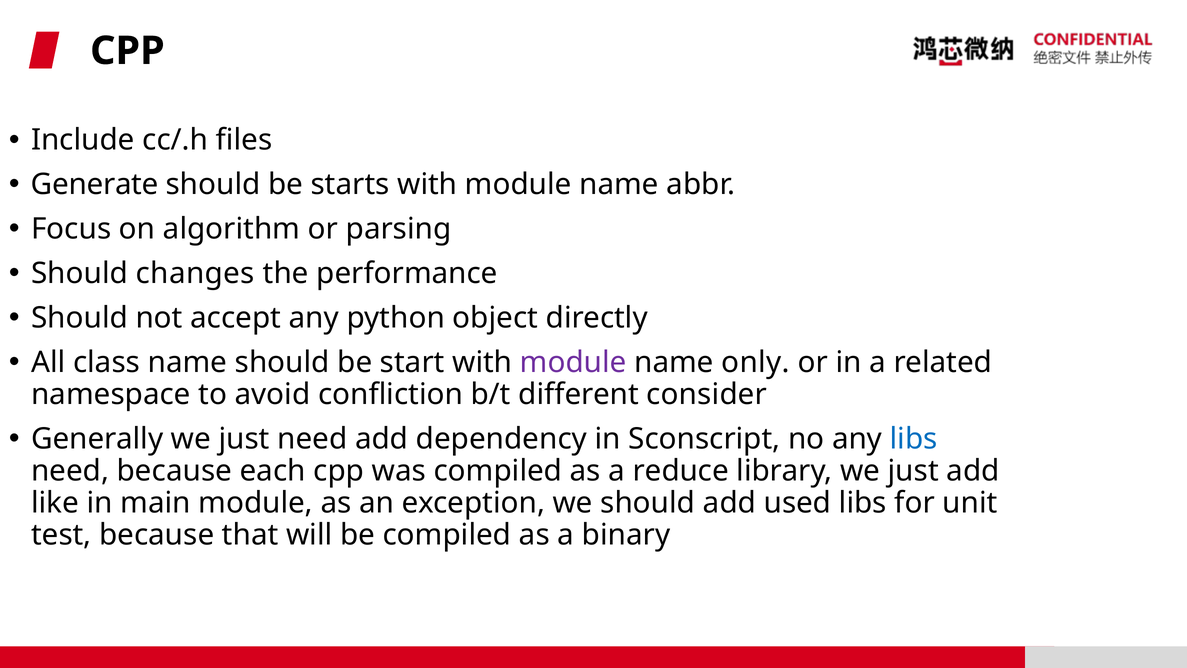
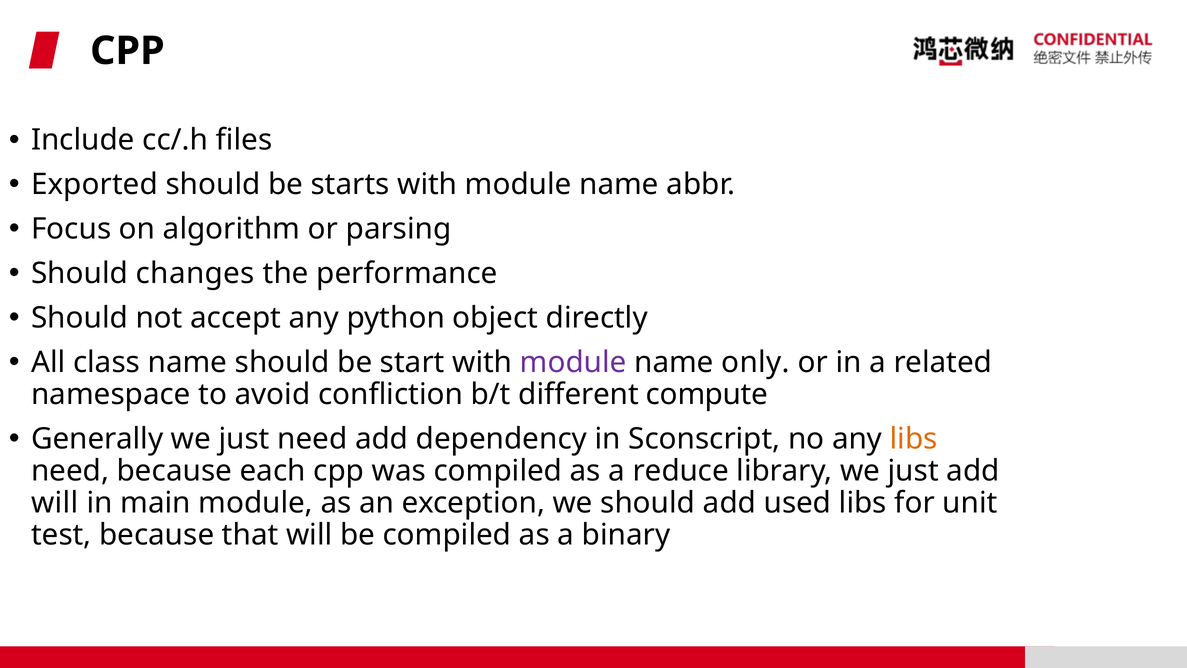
Generate: Generate -> Exported
consider: consider -> compute
libs at (914, 439) colour: blue -> orange
like at (55, 503): like -> will
